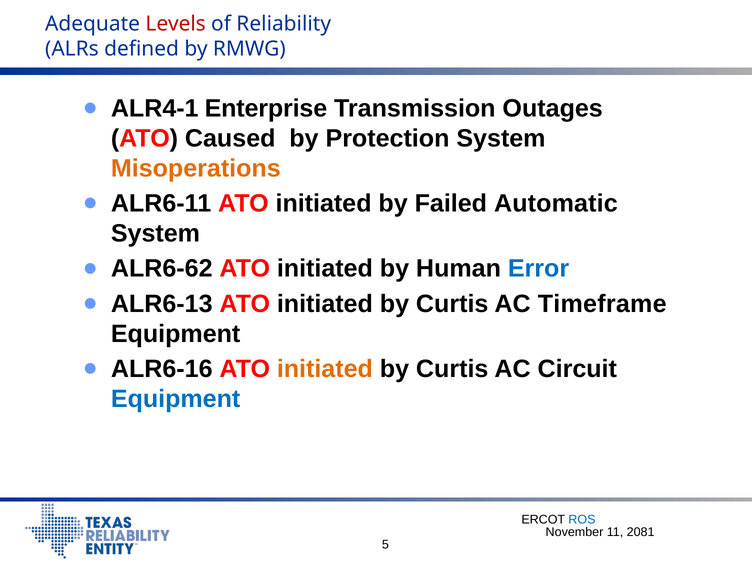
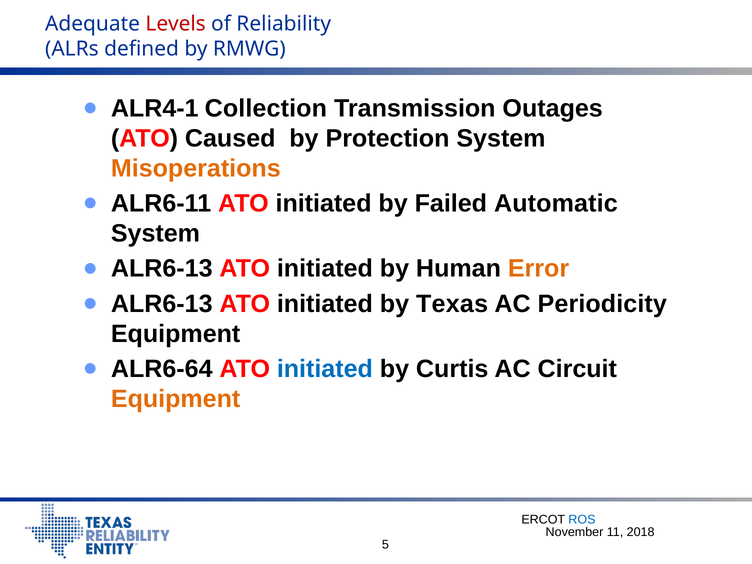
Enterprise: Enterprise -> Collection
ALR6-62 at (162, 269): ALR6-62 -> ALR6-13
Error colour: blue -> orange
Curtis at (452, 304): Curtis -> Texas
Timeframe: Timeframe -> Periodicity
ALR6-16: ALR6-16 -> ALR6-64
initiated at (325, 369) colour: orange -> blue
Equipment at (176, 399) colour: blue -> orange
2081: 2081 -> 2018
